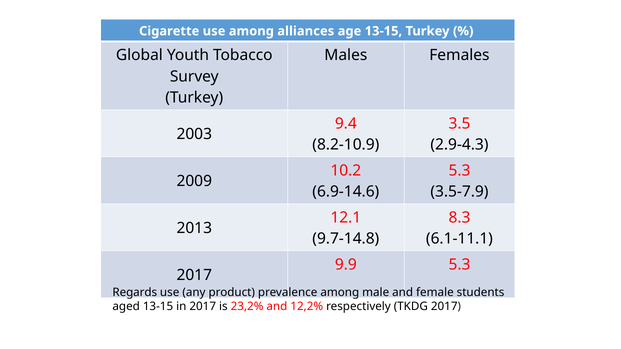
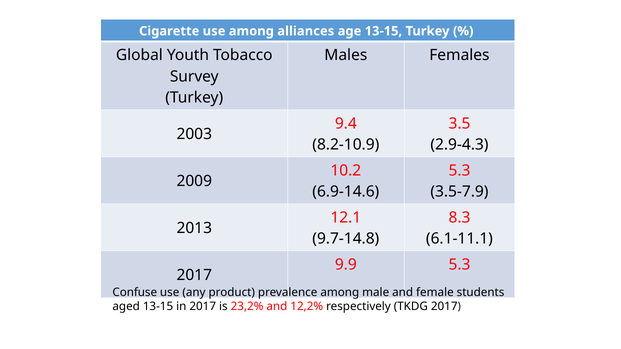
Regards: Regards -> Confuse
